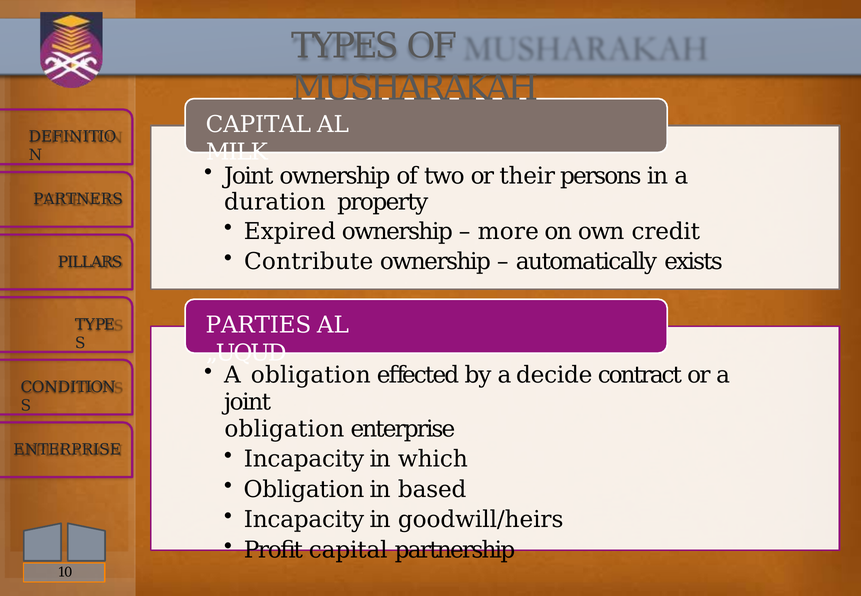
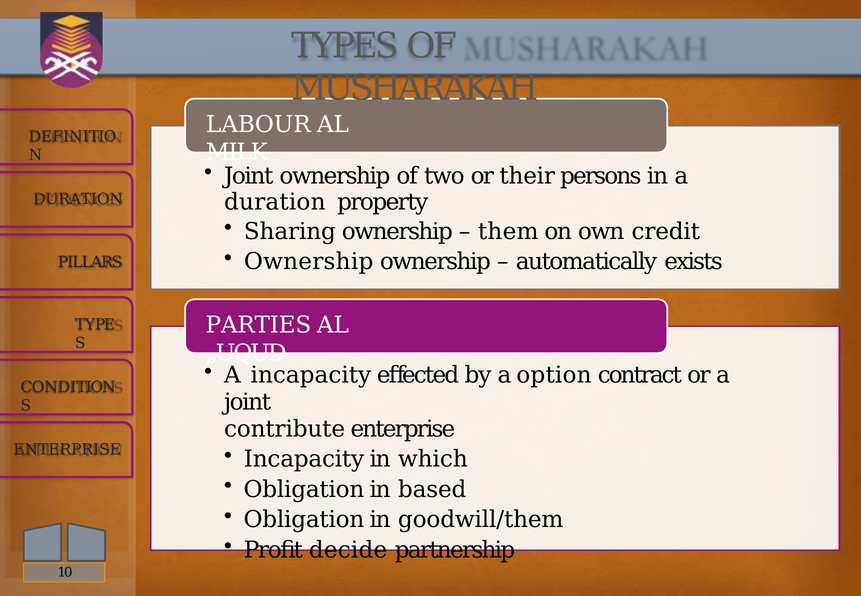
CAPITAL at (258, 124): CAPITAL -> LABOUR
PARTNERS at (78, 199): PARTNERS -> DURATION
Expired: Expired -> Sharing
more: more -> them
Contribute at (309, 262): Contribute -> Ownership
A obligation: obligation -> incapacity
decide: decide -> option
obligation at (284, 429): obligation -> contribute
Incapacity at (304, 520): Incapacity -> Obligation
goodwill/heirs: goodwill/heirs -> goodwill/them
Profit capital: capital -> decide
